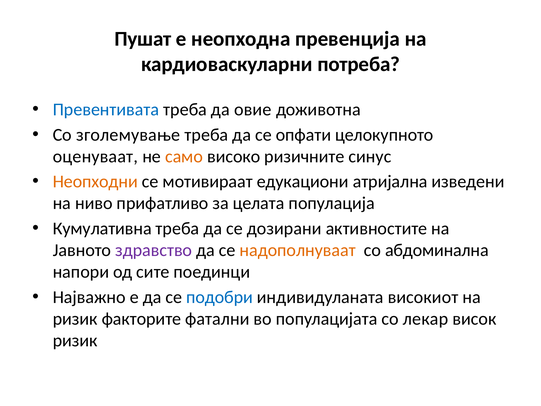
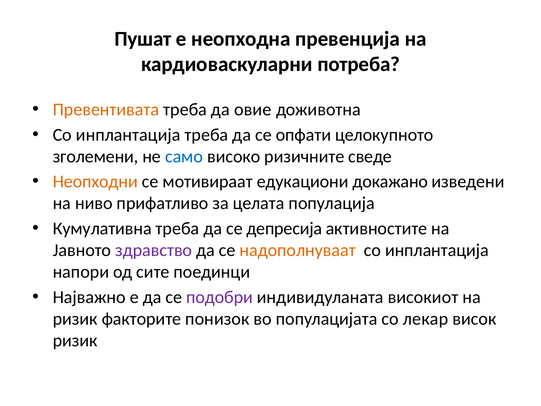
Превентивата colour: blue -> orange
зголемување at (128, 135): зголемување -> инплантација
оценуваат: оценуваат -> зголемени
само colour: orange -> blue
синус: синус -> сведе
атријална: атријална -> докажано
дозирани: дозирани -> депресија
абдоминална at (437, 250): абдоминална -> инплантација
подобри colour: blue -> purple
фатални: фатални -> понизок
